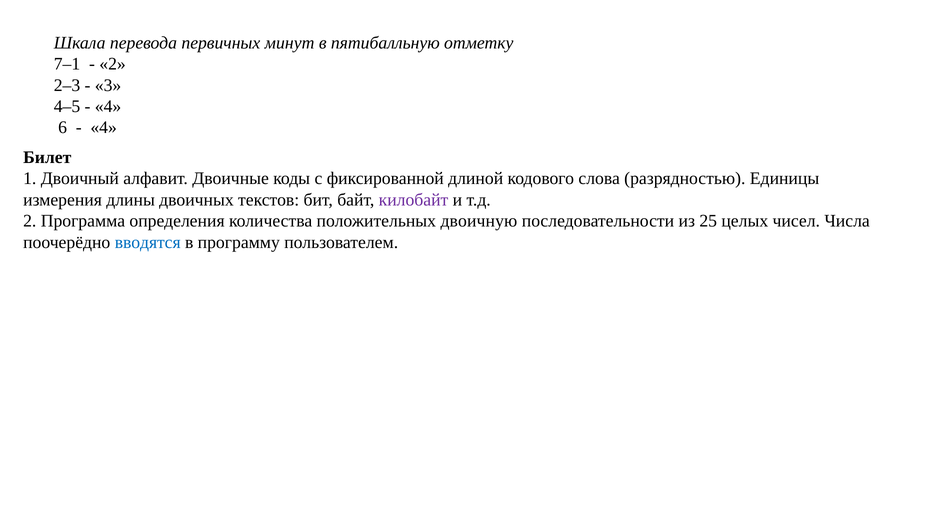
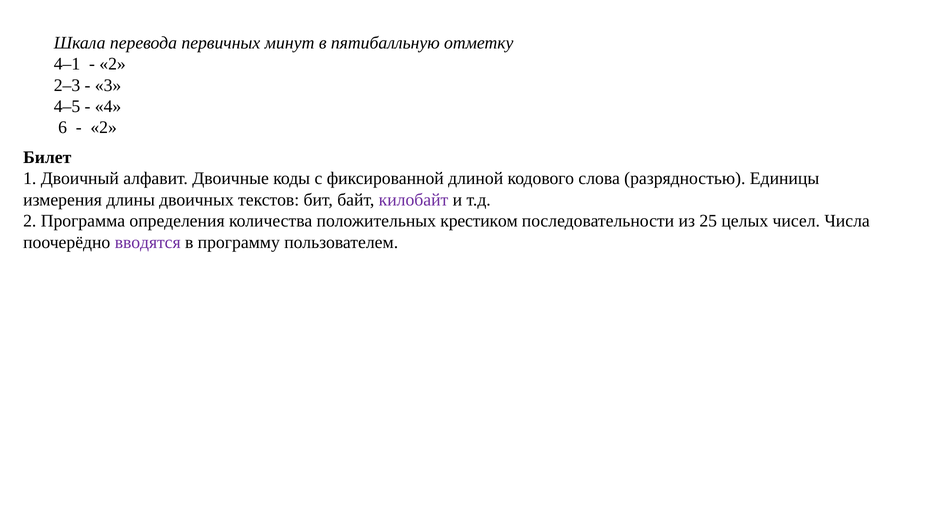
7–1: 7–1 -> 4–1
4 at (104, 128): 4 -> 2
двоичную: двоичную -> крестиком
вводятся colour: blue -> purple
